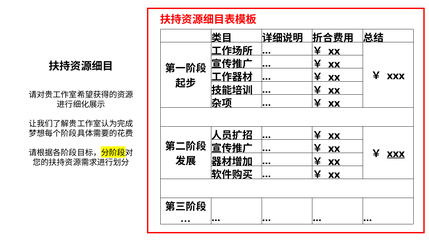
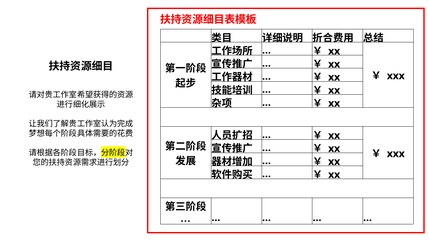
xxx at (396, 154) underline: present -> none
